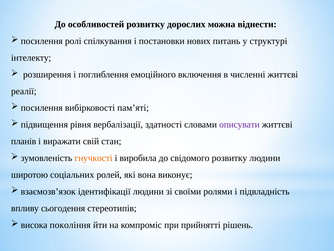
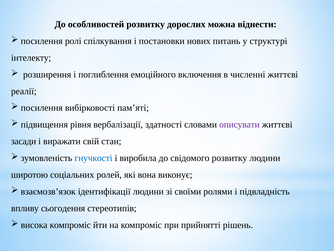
планів: планів -> засади
гнучкості colour: orange -> blue
висока покоління: покоління -> компроміс
